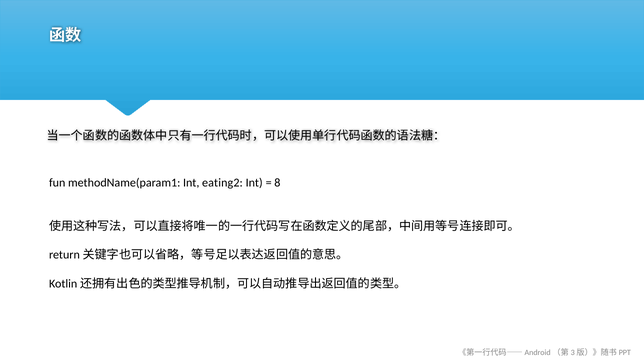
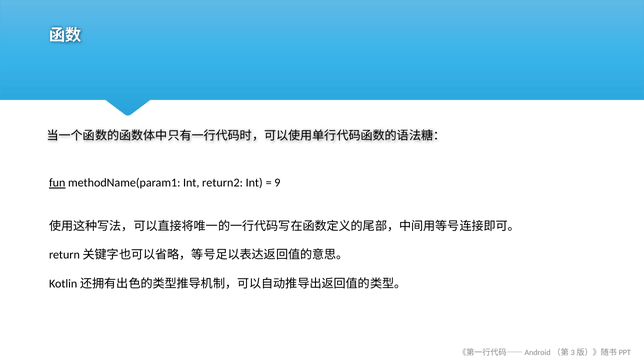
fun underline: none -> present
eating2: eating2 -> return2
8: 8 -> 9
